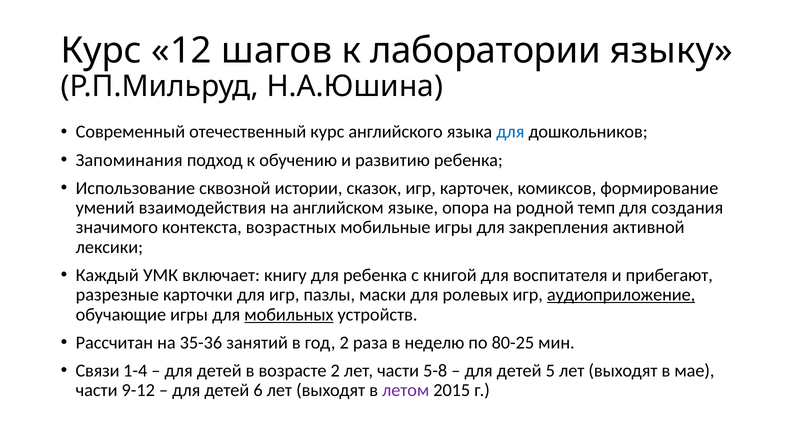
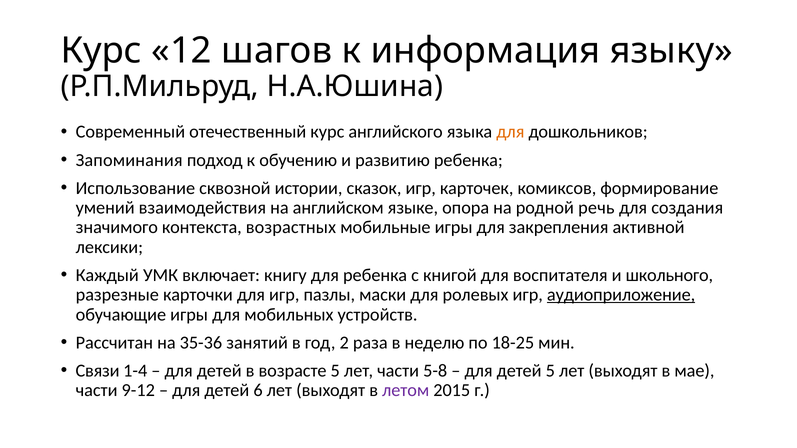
лаборатории: лаборатории -> информация
для at (510, 132) colour: blue -> orange
темп: темп -> речь
прибегают: прибегают -> школьного
мобильных underline: present -> none
80-25: 80-25 -> 18-25
возрасте 2: 2 -> 5
